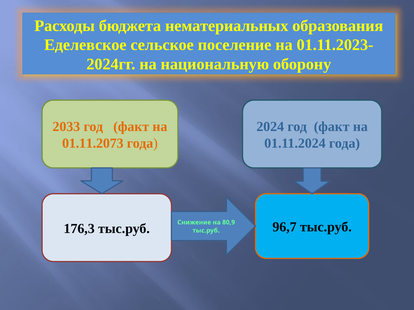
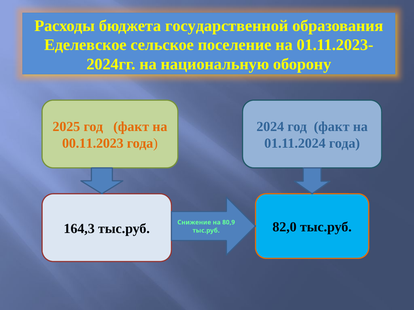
нематериальных: нематериальных -> государственной
2033: 2033 -> 2025
01.11.2073: 01.11.2073 -> 00.11.2023
176,3: 176,3 -> 164,3
96,7: 96,7 -> 82,0
